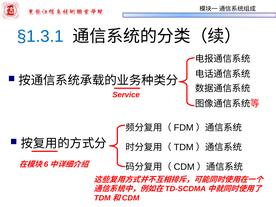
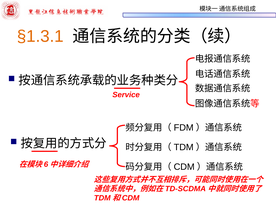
§1.3.1 colour: blue -> orange
